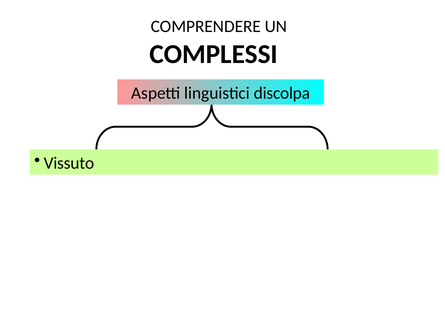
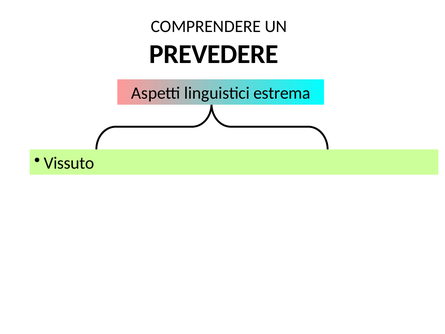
COMPLESSI: COMPLESSI -> PREVEDERE
discolpa: discolpa -> estrema
